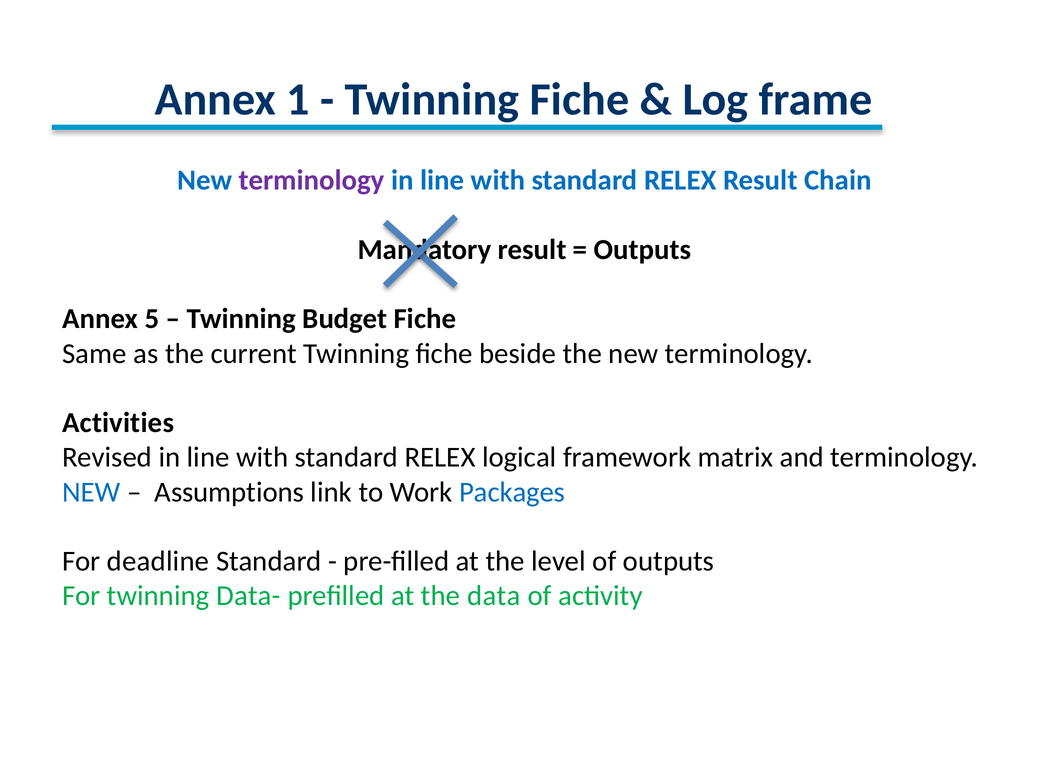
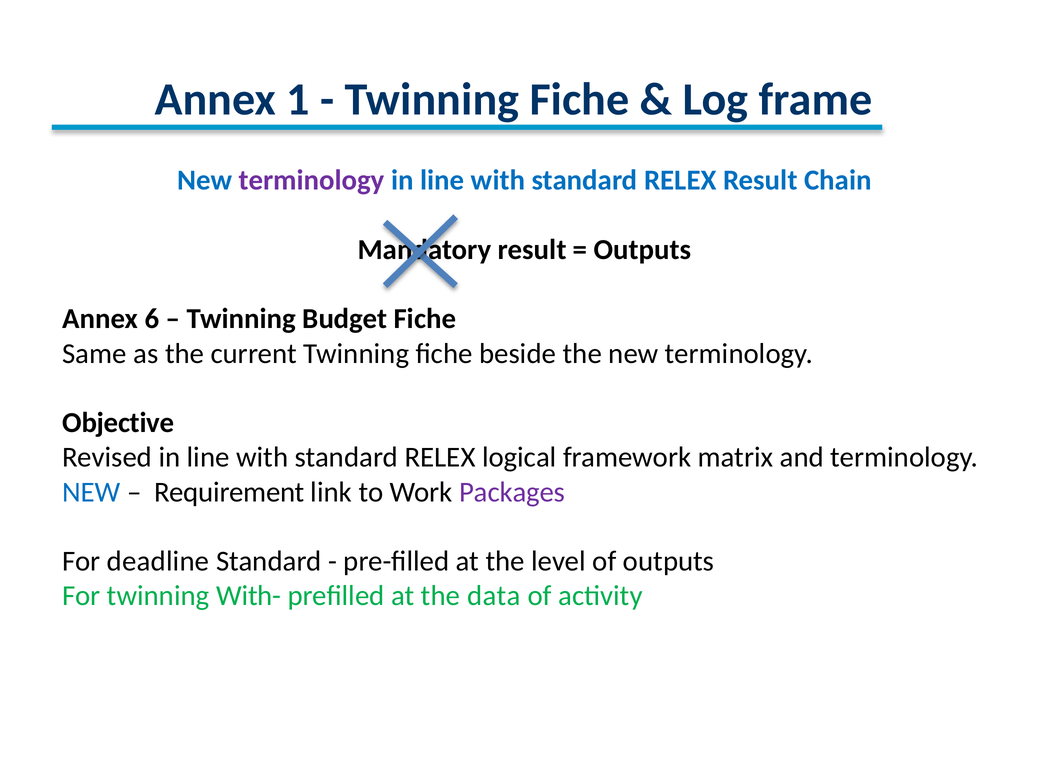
5: 5 -> 6
Activities: Activities -> Objective
Assumptions: Assumptions -> Requirement
Packages colour: blue -> purple
Data-: Data- -> With-
